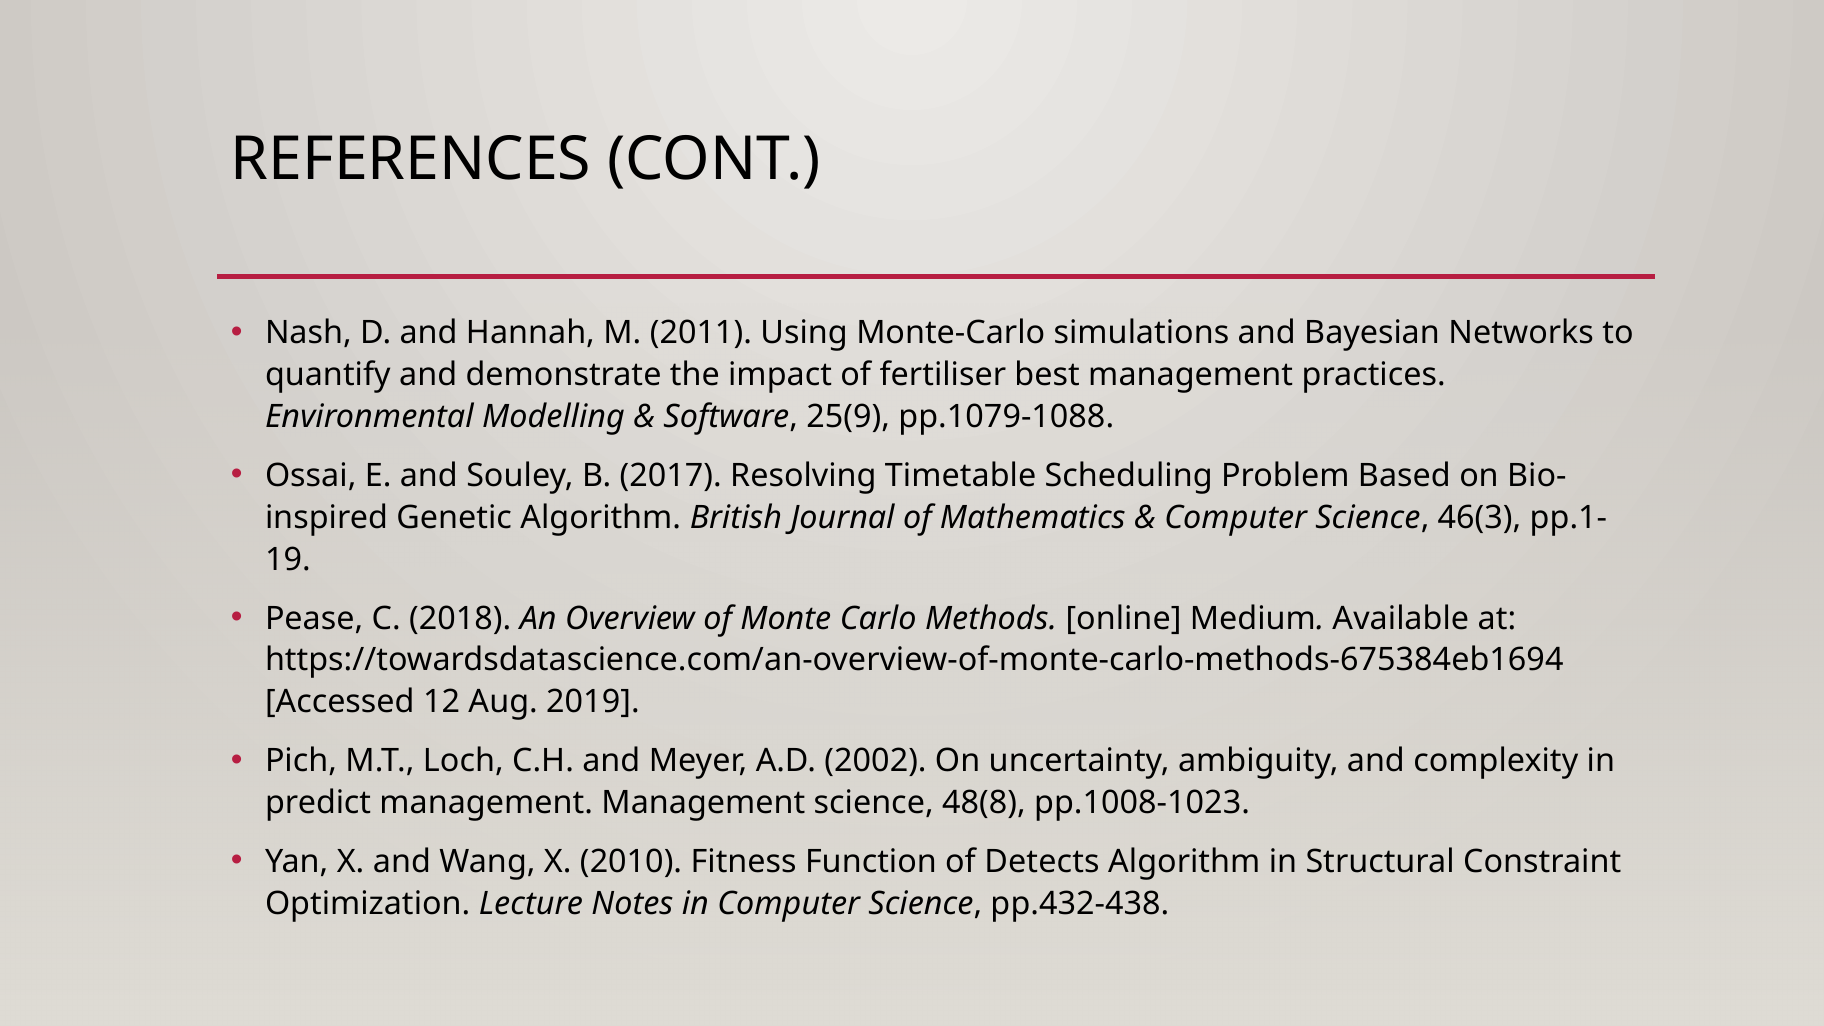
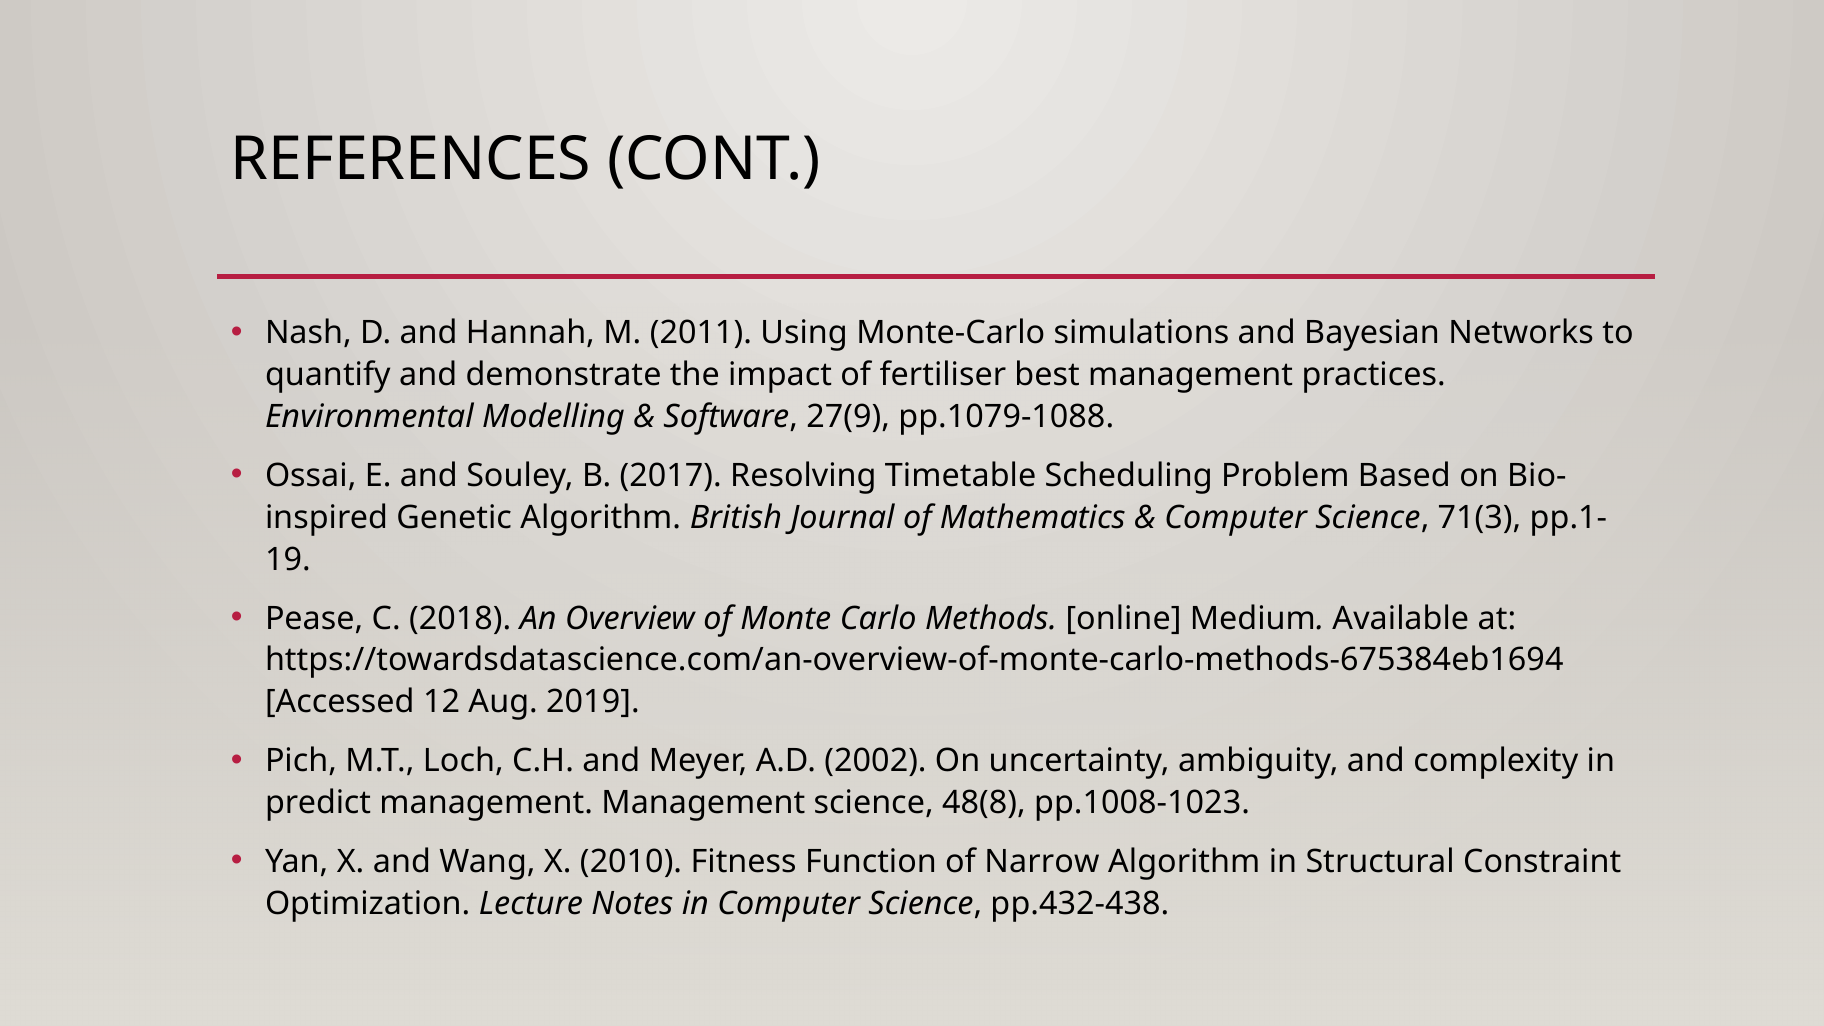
25(9: 25(9 -> 27(9
46(3: 46(3 -> 71(3
Detects: Detects -> Narrow
